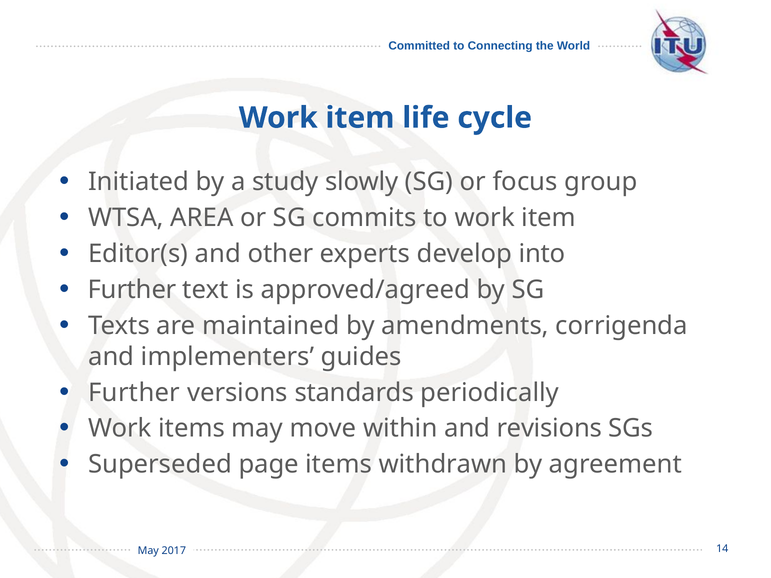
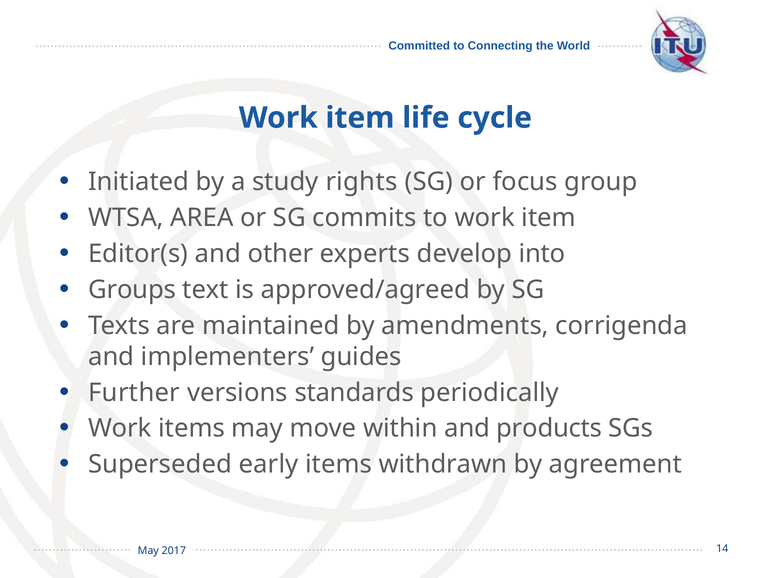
slowly: slowly -> rights
Further at (132, 290): Further -> Groups
revisions: revisions -> products
page: page -> early
